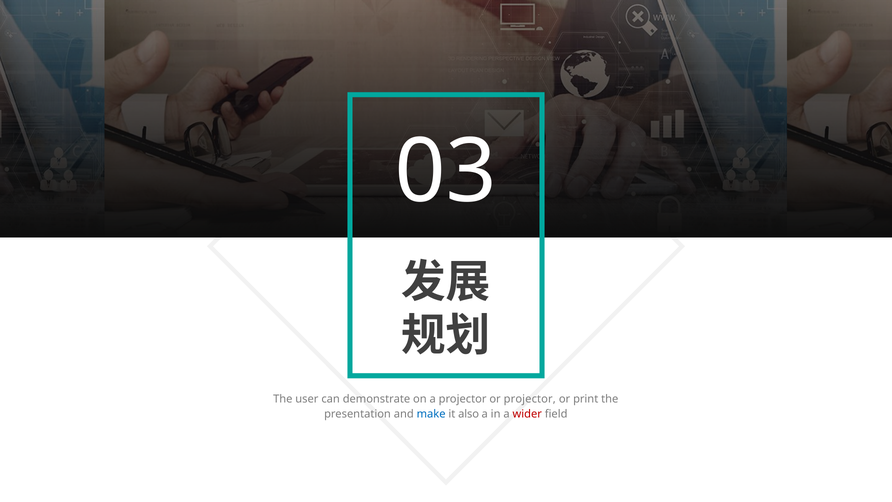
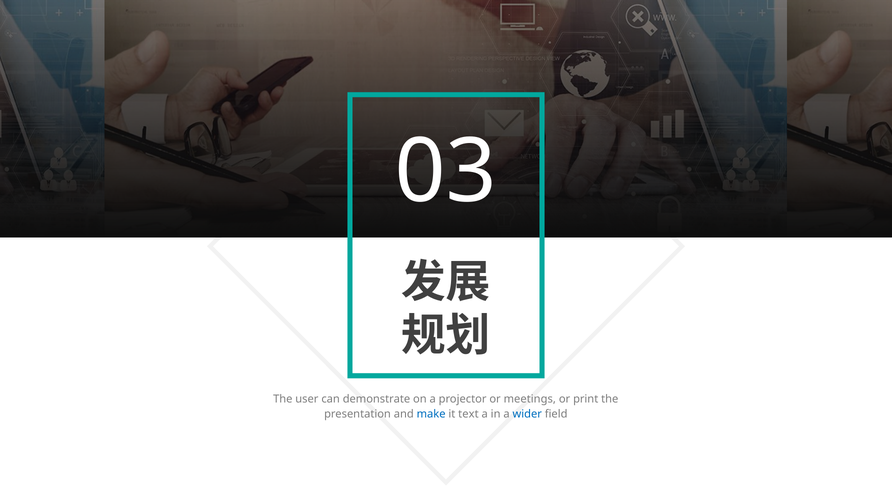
or projector: projector -> meetings
also: also -> text
wider colour: red -> blue
